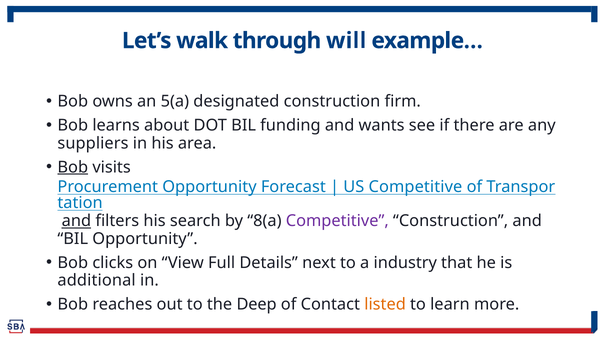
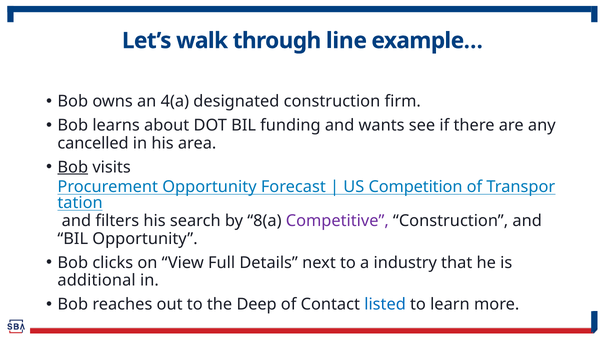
will: will -> line
5(a: 5(a -> 4(a
suppliers: suppliers -> cancelled
US Competitive: Competitive -> Competition
and at (76, 221) underline: present -> none
listed colour: orange -> blue
